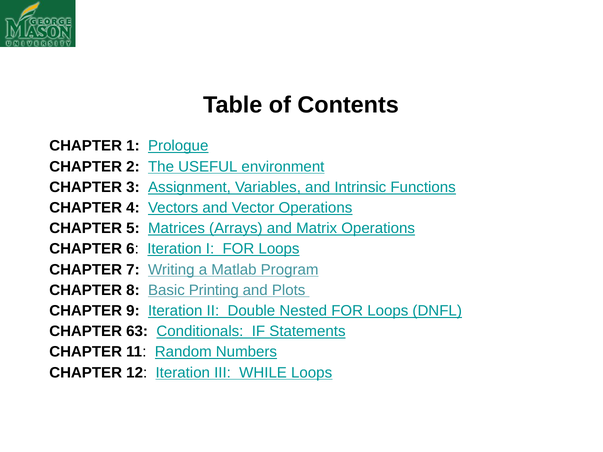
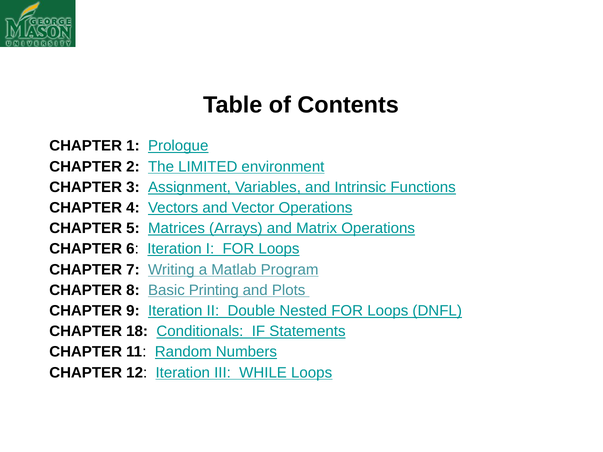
USEFUL: USEFUL -> LIMITED
63: 63 -> 18
